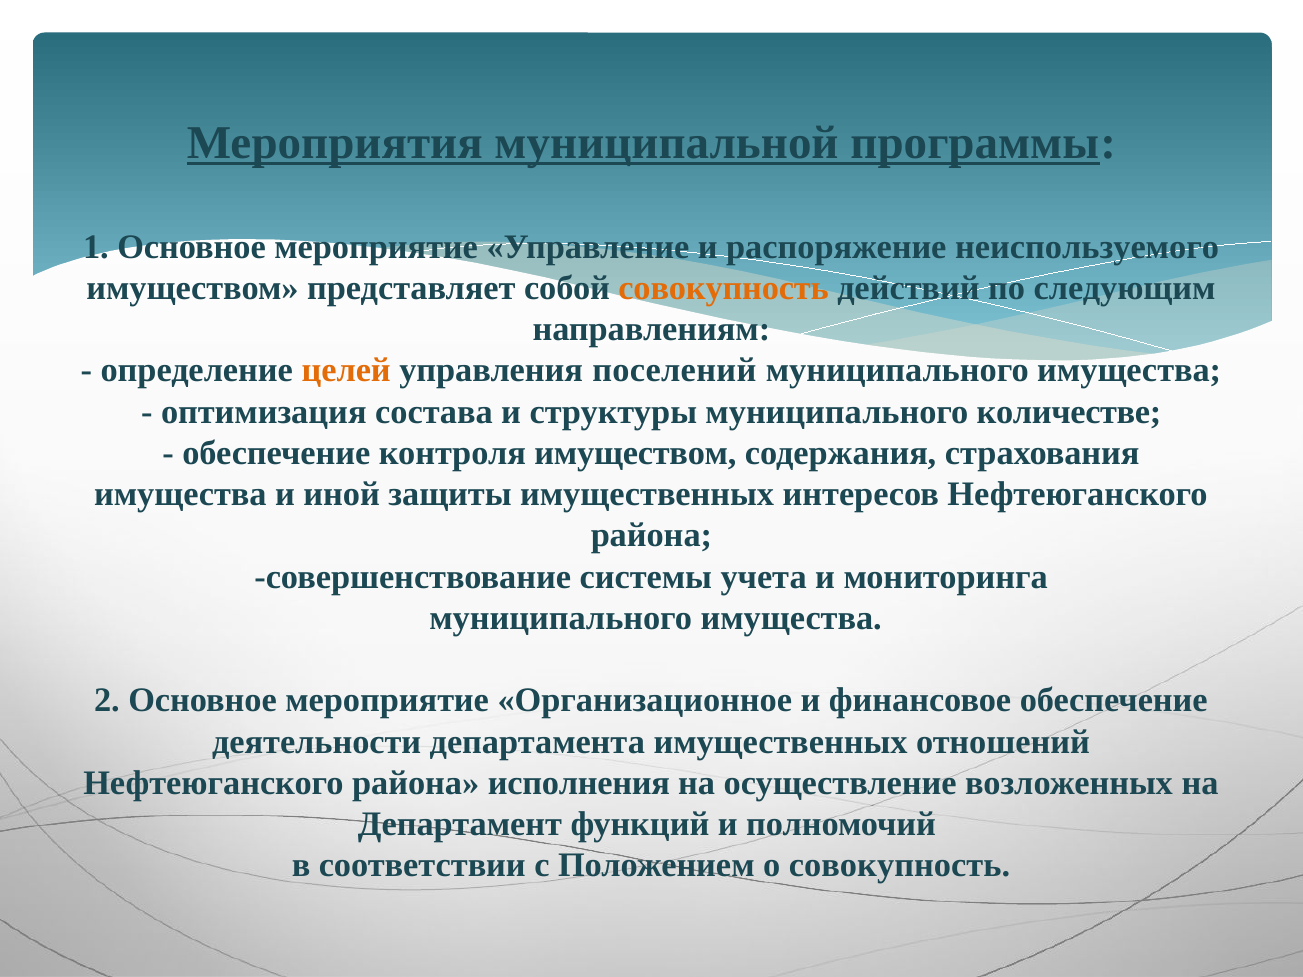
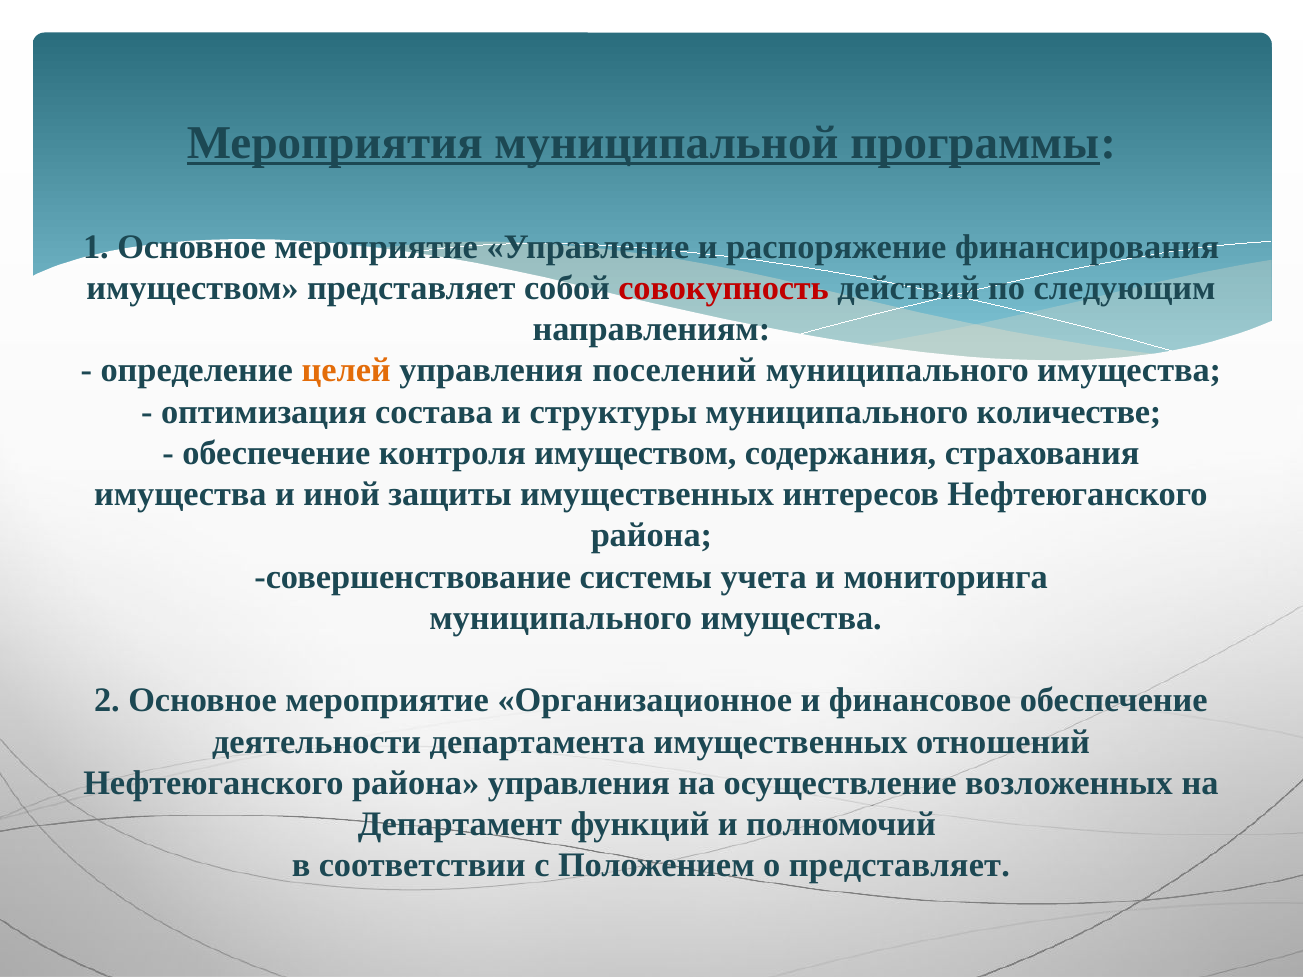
неиспользуемого: неиспользуемого -> финансирования
совокупность at (724, 288) colour: orange -> red
района исполнения: исполнения -> управления
о совокупность: совокупность -> представляет
